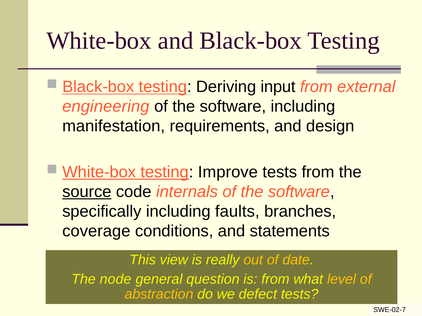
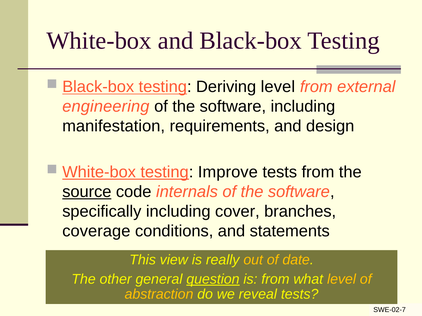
Deriving input: input -> level
faults: faults -> cover
node: node -> other
question underline: none -> present
defect: defect -> reveal
